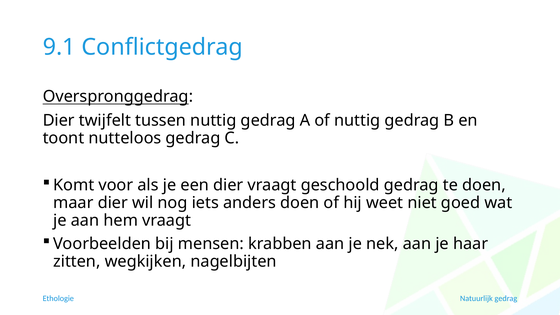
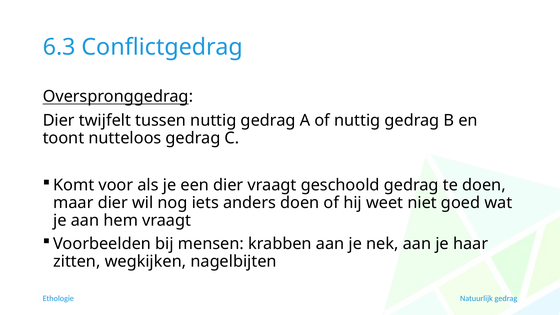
9.1: 9.1 -> 6.3
